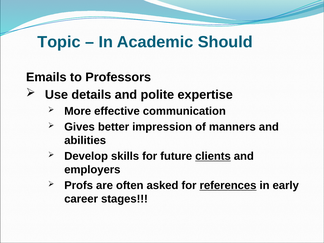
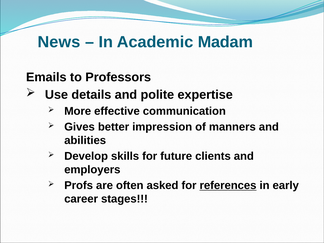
Topic: Topic -> News
Should: Should -> Madam
clients underline: present -> none
